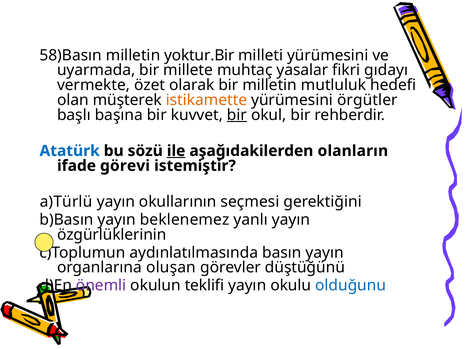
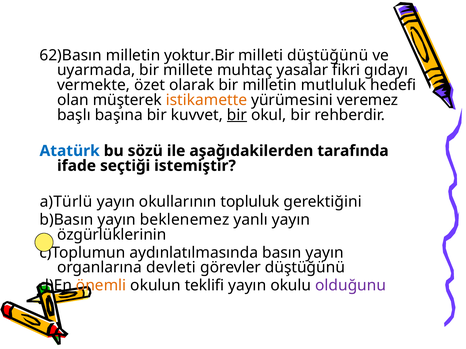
58)Basın: 58)Basın -> 62)Basın
milleti yürümesini: yürümesini -> düştüğünü
örgütler: örgütler -> veremez
ile underline: present -> none
olanların: olanların -> tarafında
görevi: görevi -> seçtiği
seçmesi: seçmesi -> topluluk
oluşan: oluşan -> devleti
önemli colour: purple -> orange
olduğunu colour: blue -> purple
